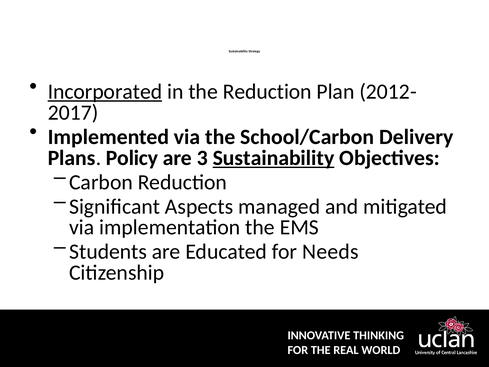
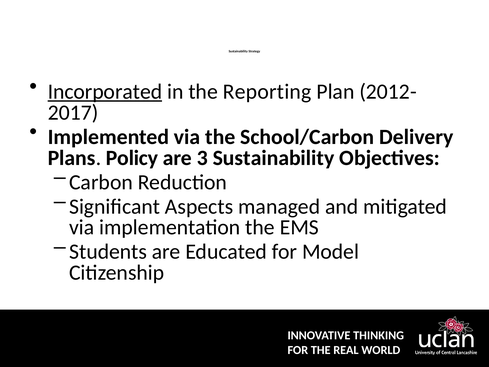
the Reduction: Reduction -> Reporting
Sustainability at (274, 158) underline: present -> none
Needs: Needs -> Model
